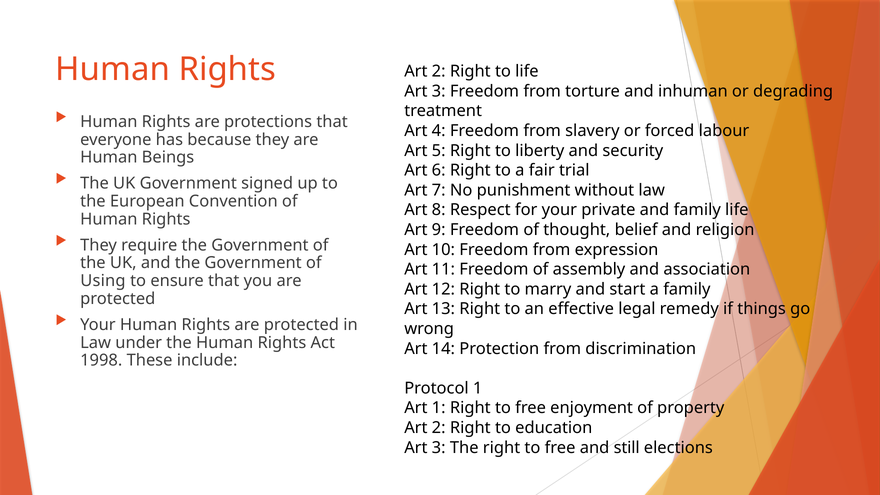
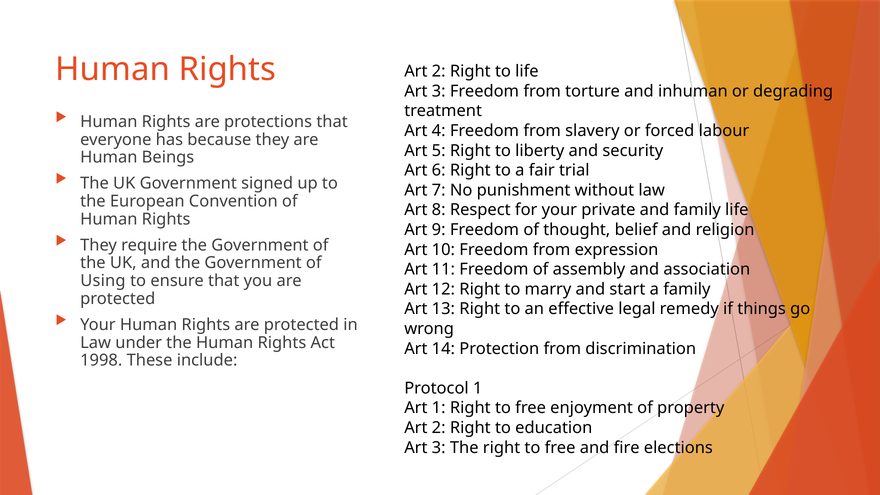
still: still -> fire
